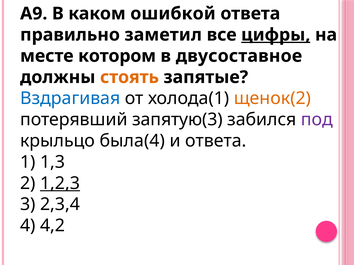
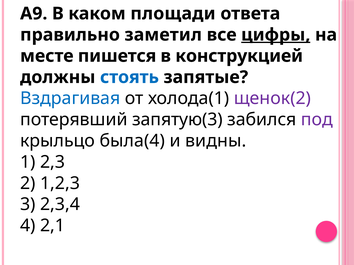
ошибкой: ошибкой -> площади
котором: котором -> пишется
двусоставное: двусоставное -> конструкцией
стоять colour: orange -> blue
щенок(2 colour: orange -> purple
и ответа: ответа -> видны
1,3: 1,3 -> 2,3
1,2,3 underline: present -> none
4,2: 4,2 -> 2,1
